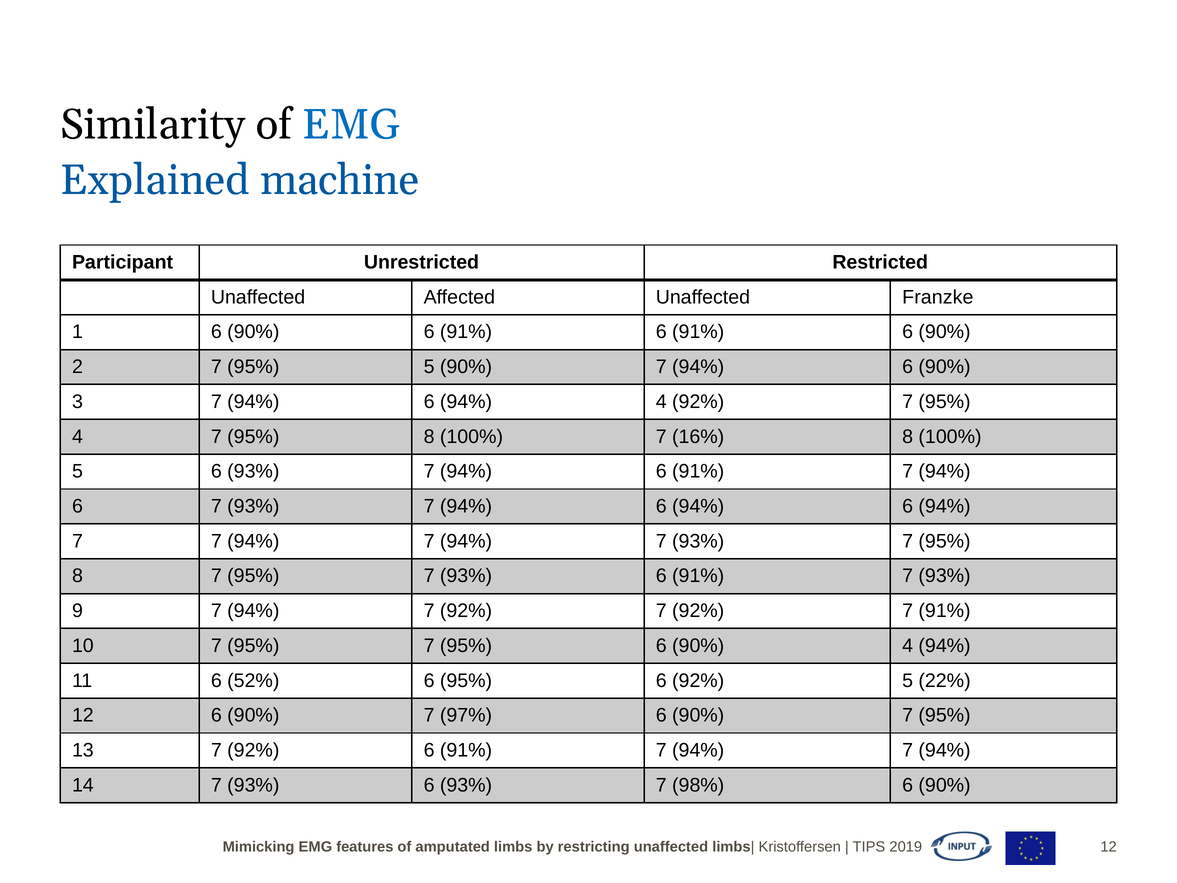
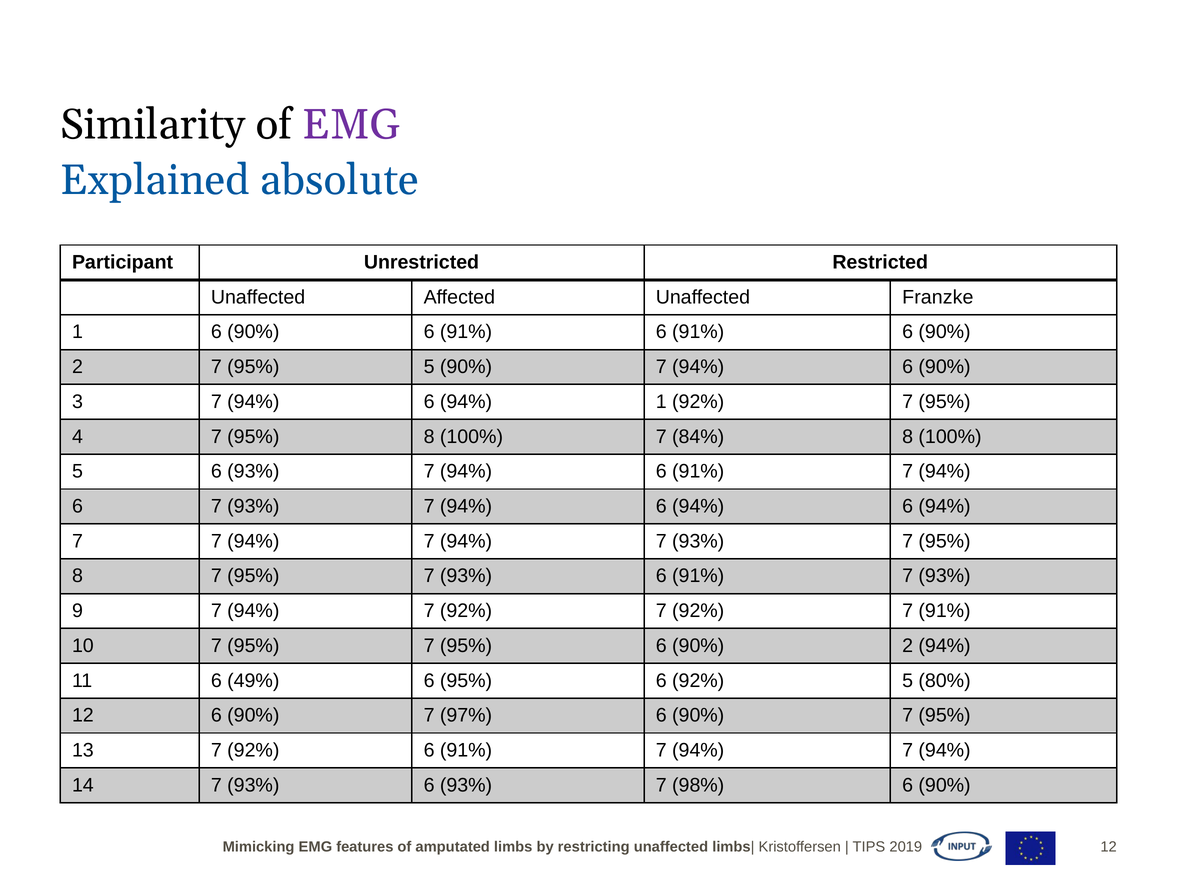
EMG at (351, 124) colour: blue -> purple
machine: machine -> absolute
94% 4: 4 -> 1
16%: 16% -> 84%
95% 6 90% 4: 4 -> 2
52%: 52% -> 49%
22%: 22% -> 80%
